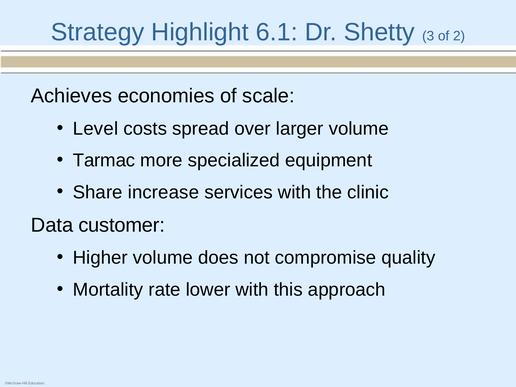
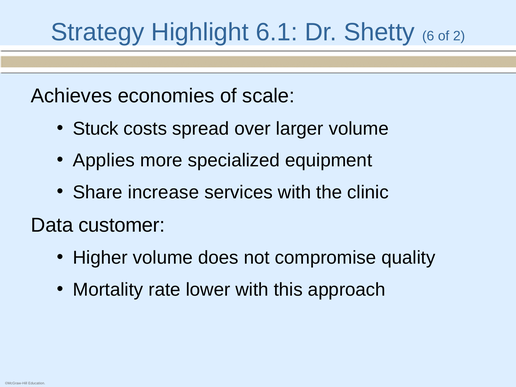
3: 3 -> 6
Level: Level -> Stuck
Tarmac: Tarmac -> Applies
